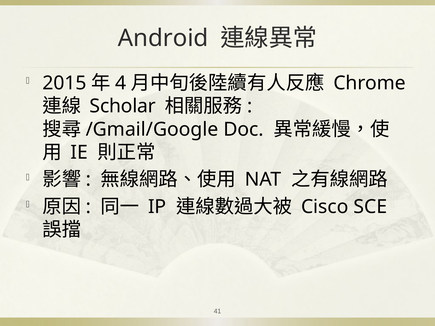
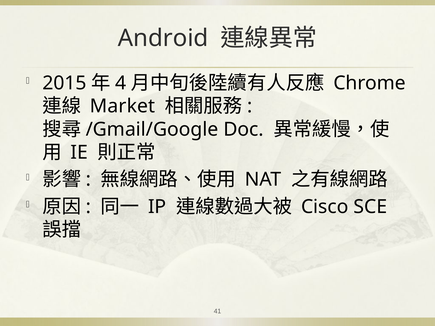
Scholar: Scholar -> Market
